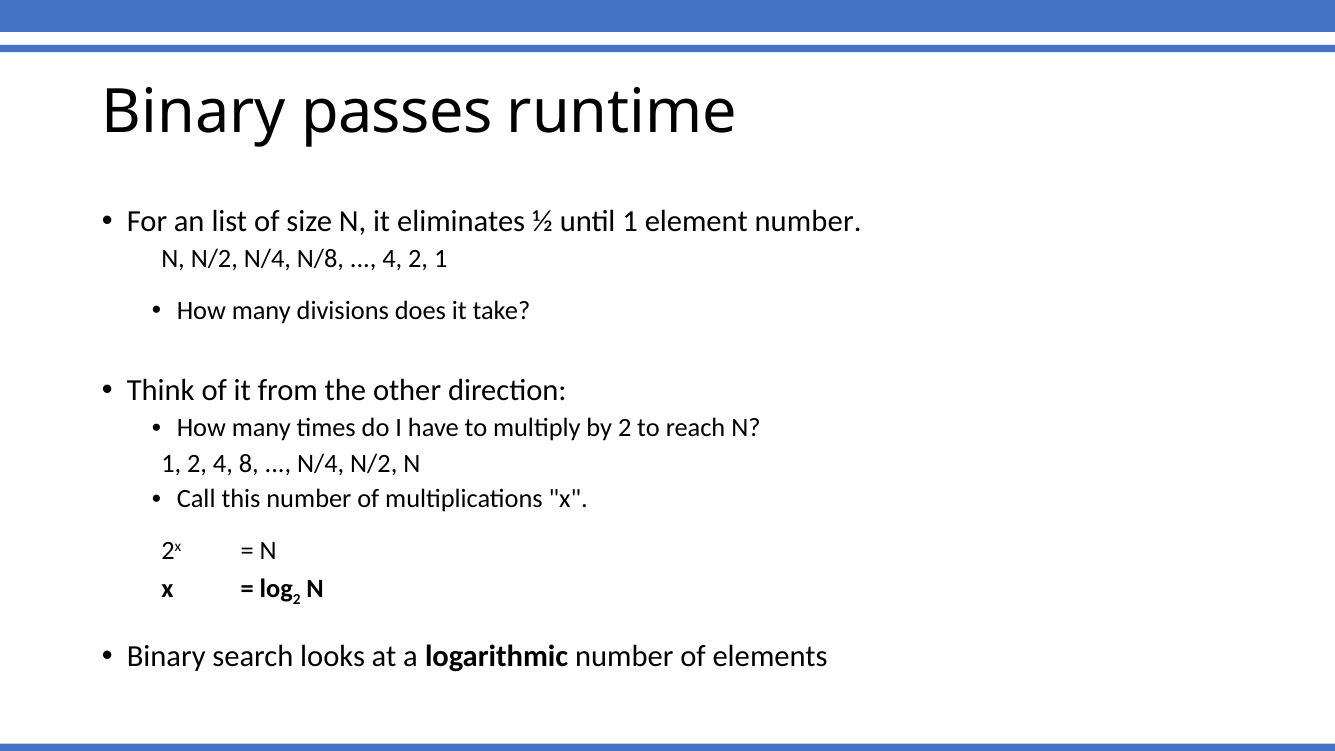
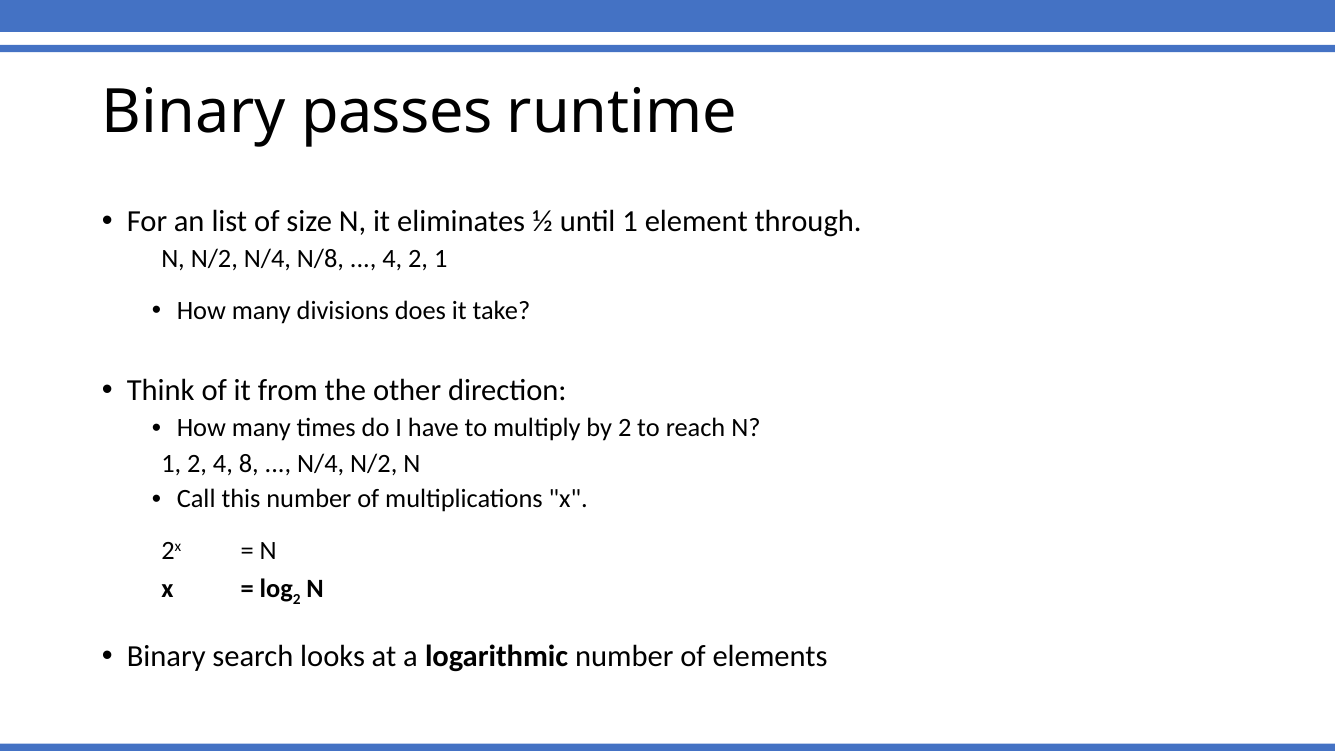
element number: number -> through
